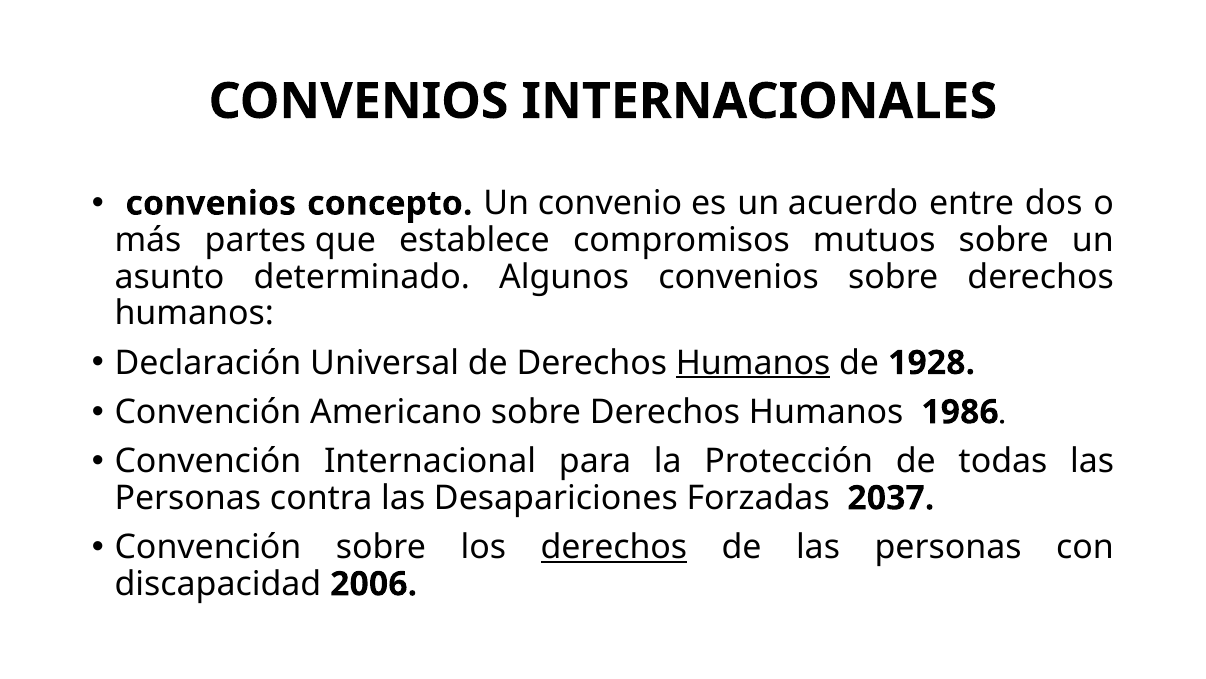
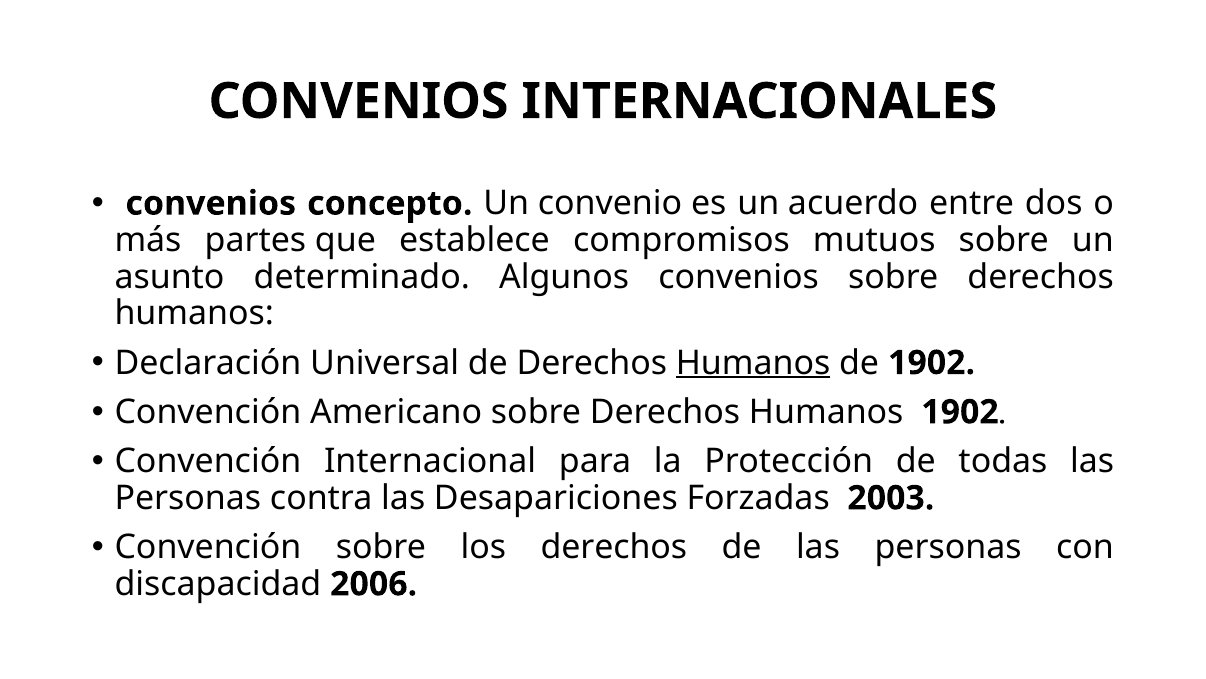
de 1928: 1928 -> 1902
Humanos 1986: 1986 -> 1902
2037: 2037 -> 2003
derechos at (614, 547) underline: present -> none
